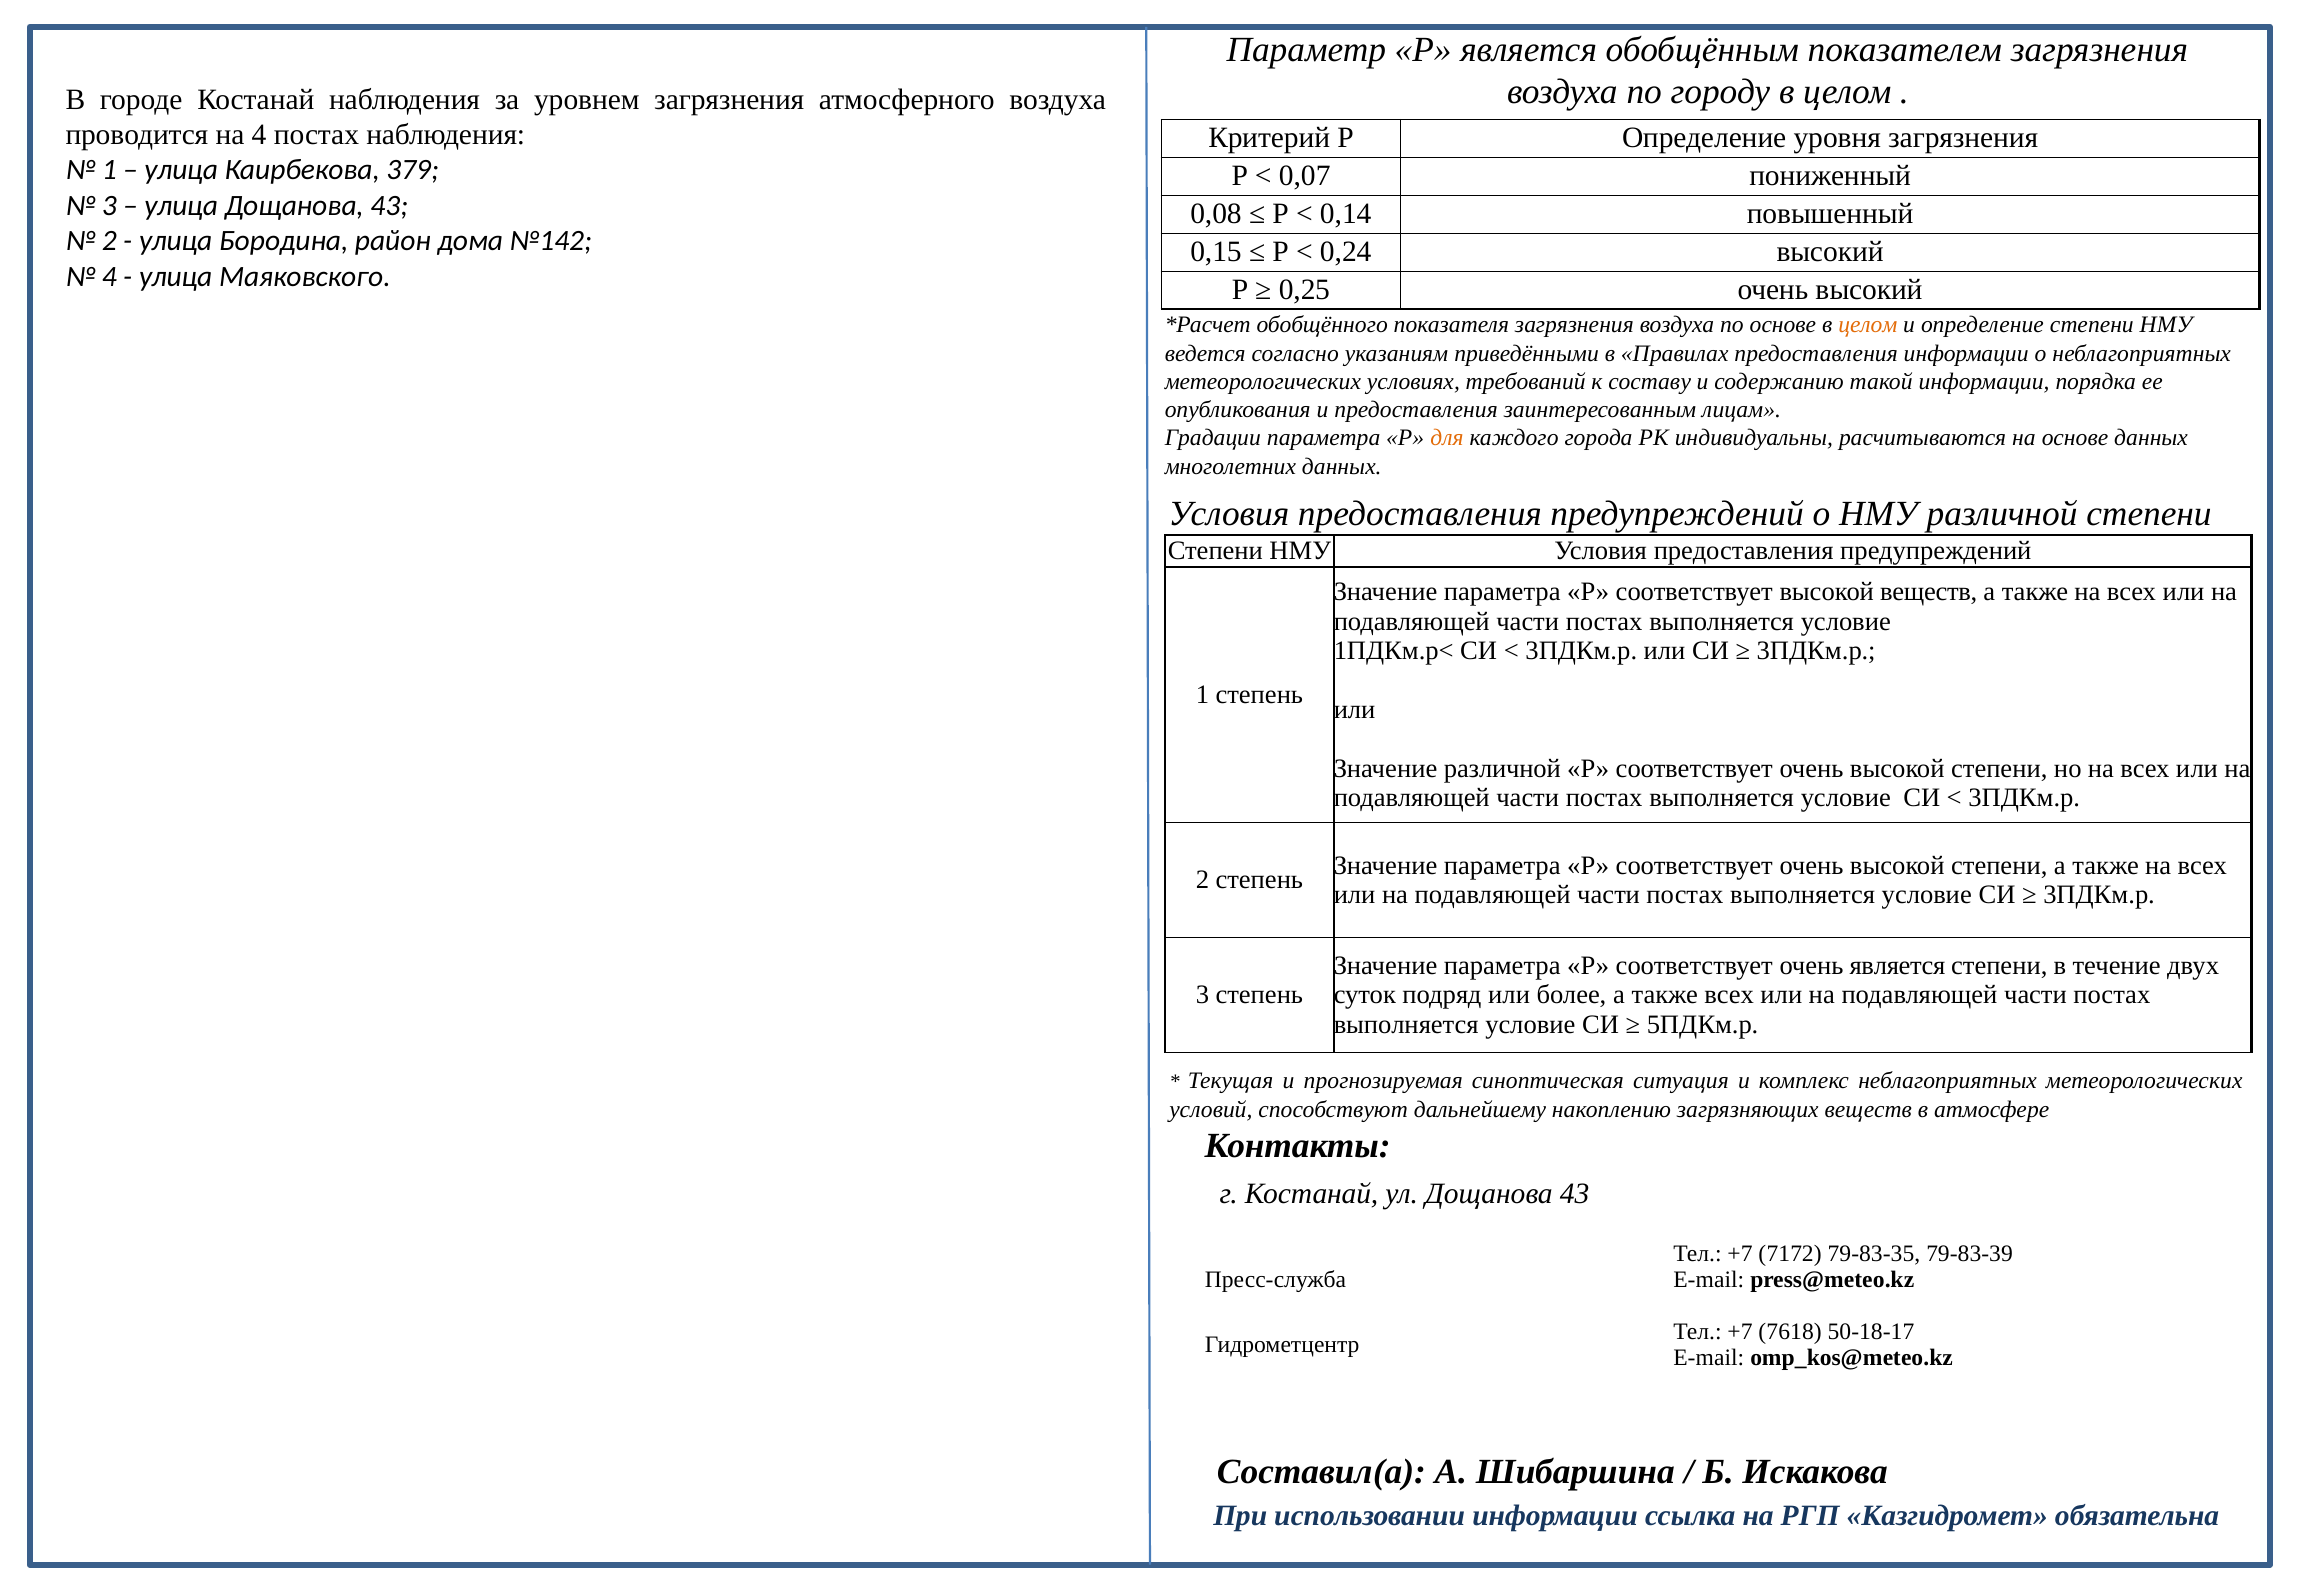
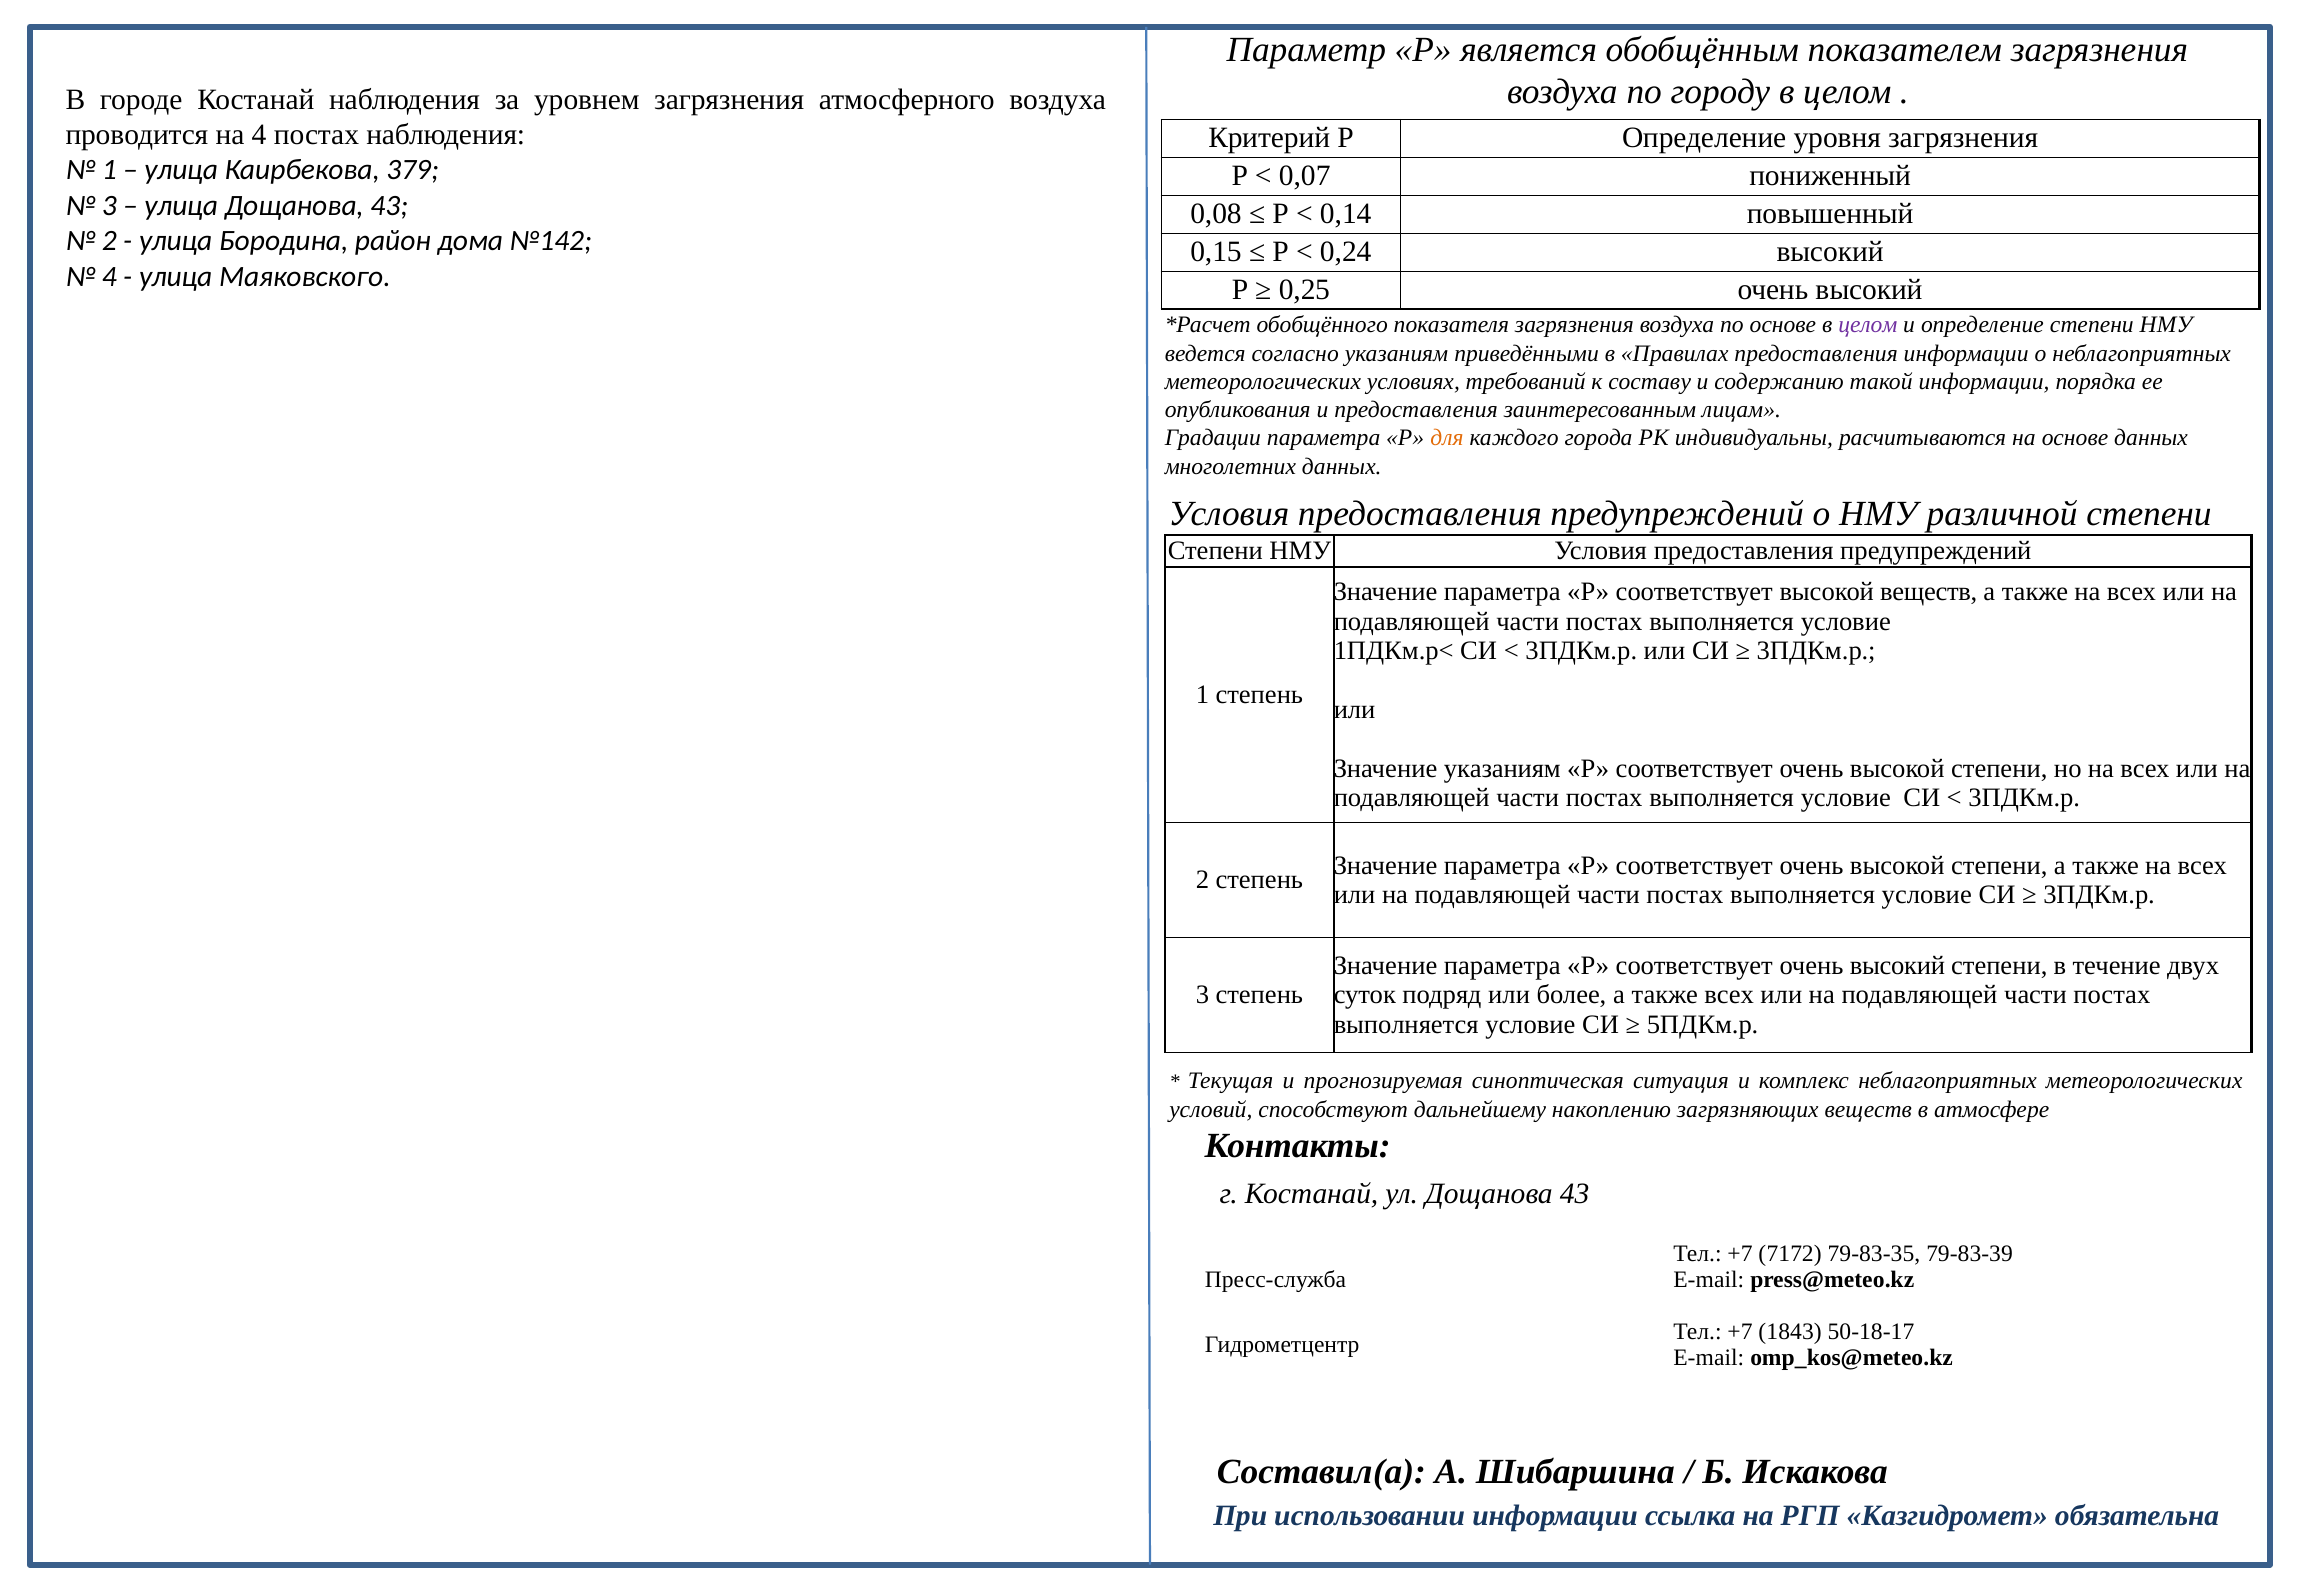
целом at (1868, 325) colour: orange -> purple
Значение различной: различной -> указаниям
соответствует очень является: является -> высокий
7618: 7618 -> 1843
